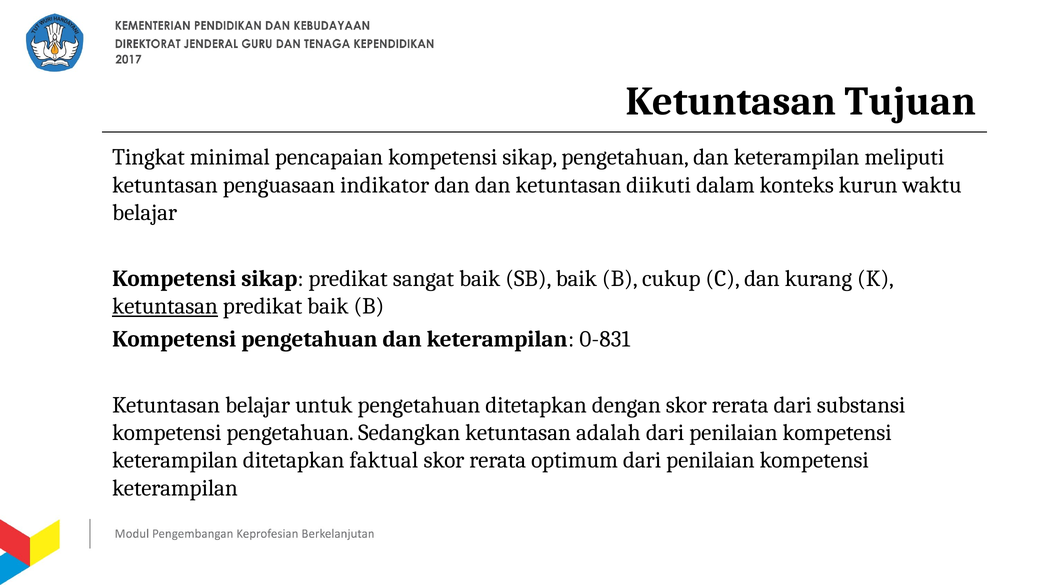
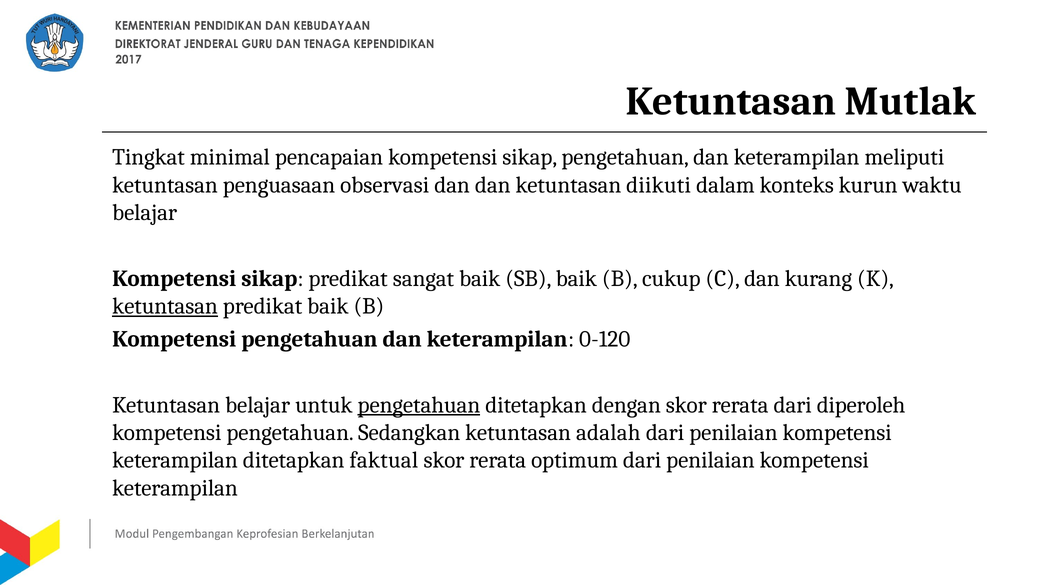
Tujuan: Tujuan -> Mutlak
indikator: indikator -> observasi
0-831: 0-831 -> 0-120
pengetahuan at (419, 405) underline: none -> present
substansi: substansi -> diperoleh
